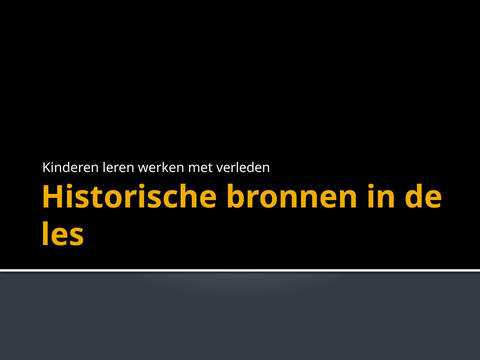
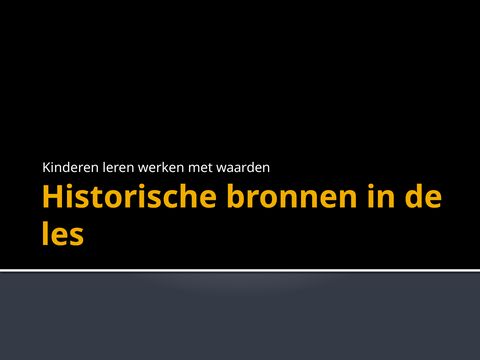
verleden: verleden -> waarden
